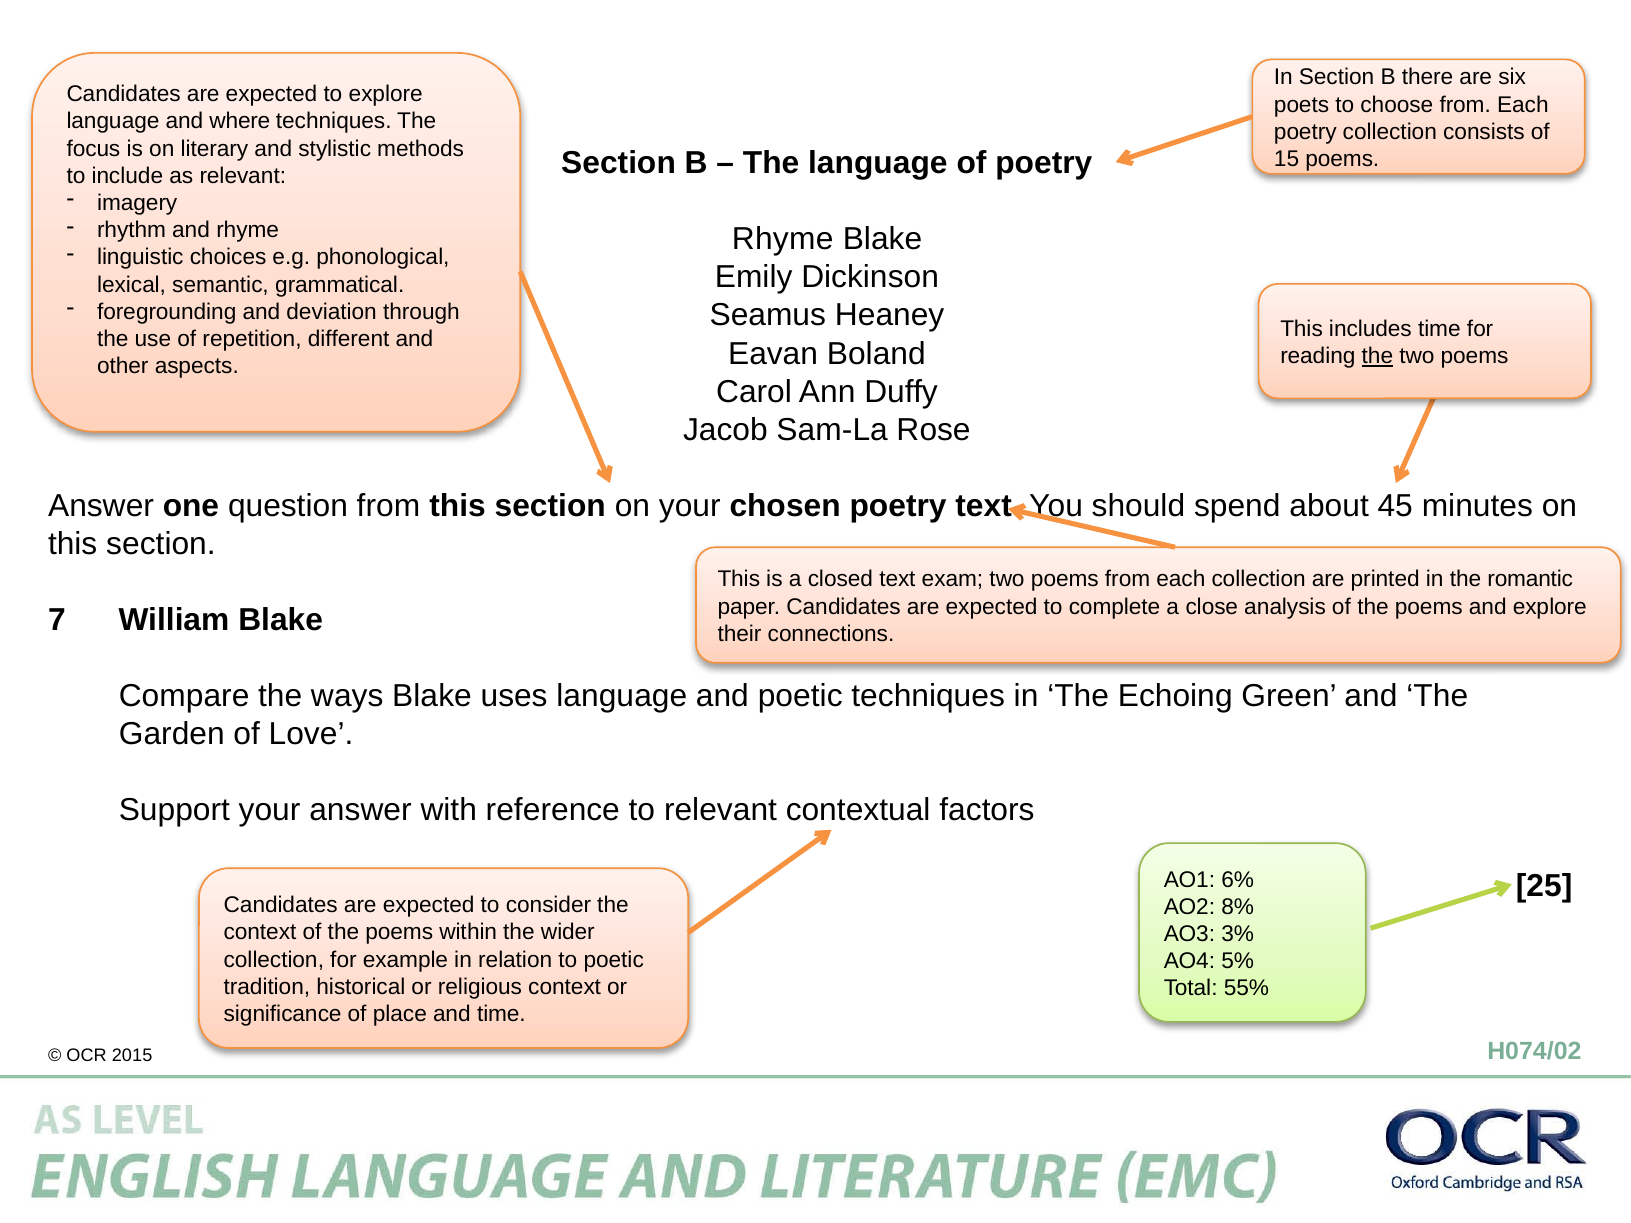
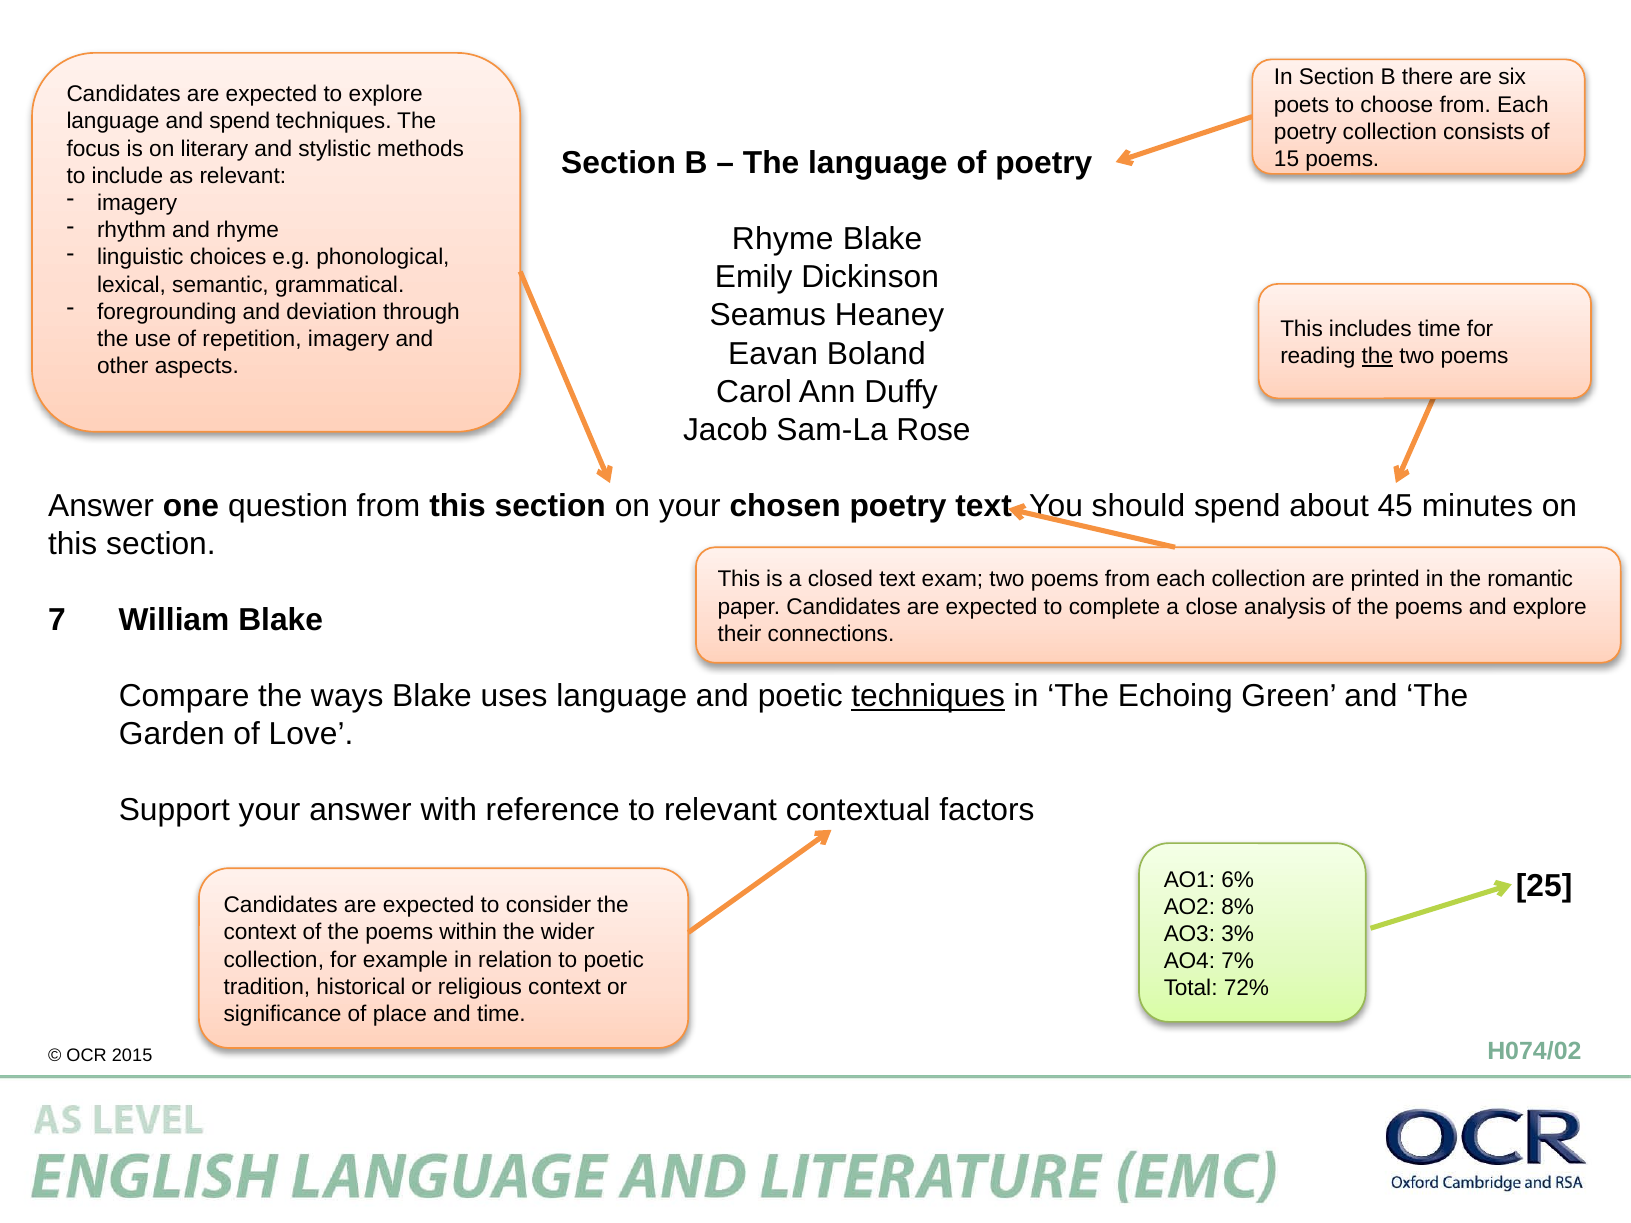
and where: where -> spend
repetition different: different -> imagery
techniques at (928, 696) underline: none -> present
5%: 5% -> 7%
55%: 55% -> 72%
